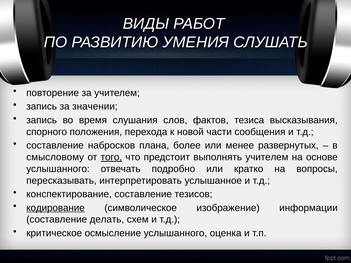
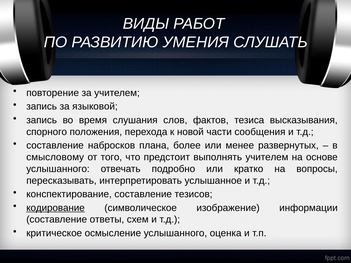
значении: значении -> языковой
того underline: present -> none
делать: делать -> ответы
